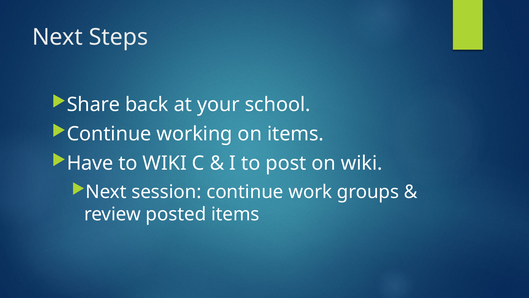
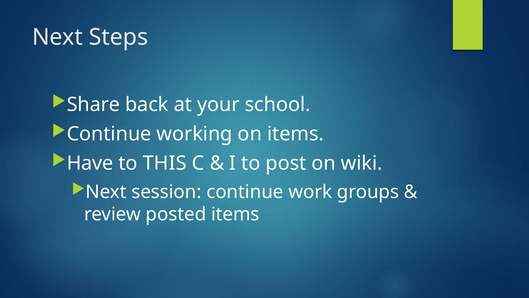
to WIKI: WIKI -> THIS
